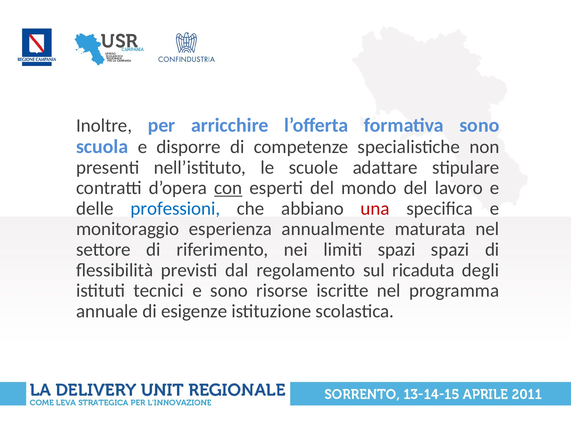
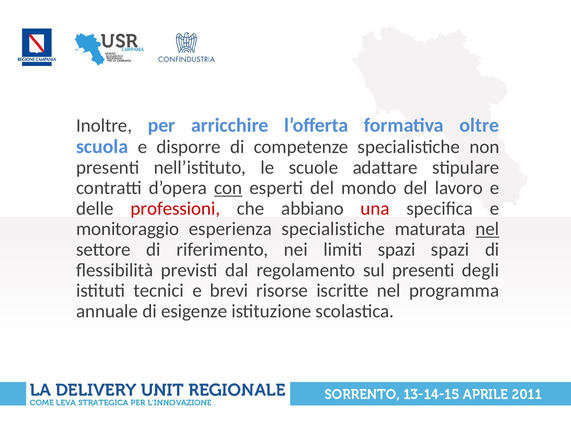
formativa sono: sono -> oltre
professioni colour: blue -> red
esperienza annualmente: annualmente -> specialistiche
nel at (487, 229) underline: none -> present
sul ricaduta: ricaduta -> presenti
e sono: sono -> brevi
